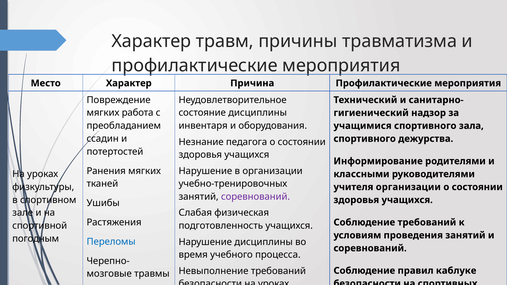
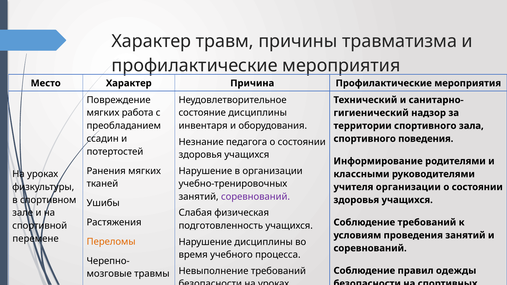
учащимися: учащимися -> территории
дежурства: дежурства -> поведения
погодным: погодным -> перемене
Переломы colour: blue -> orange
каблуке: каблуке -> одежды
